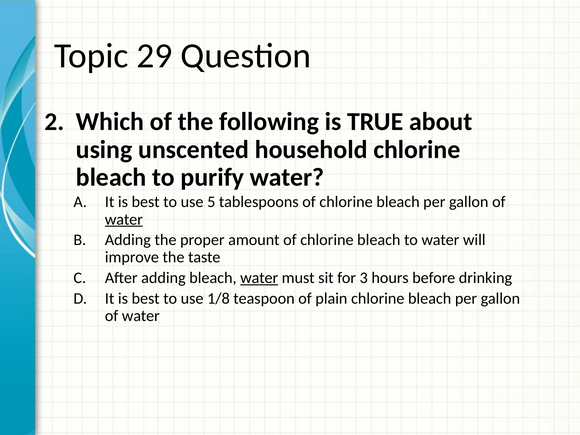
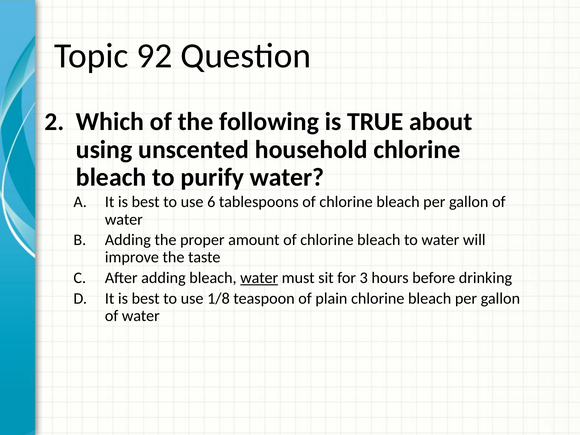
29: 29 -> 92
5: 5 -> 6
water at (124, 219) underline: present -> none
